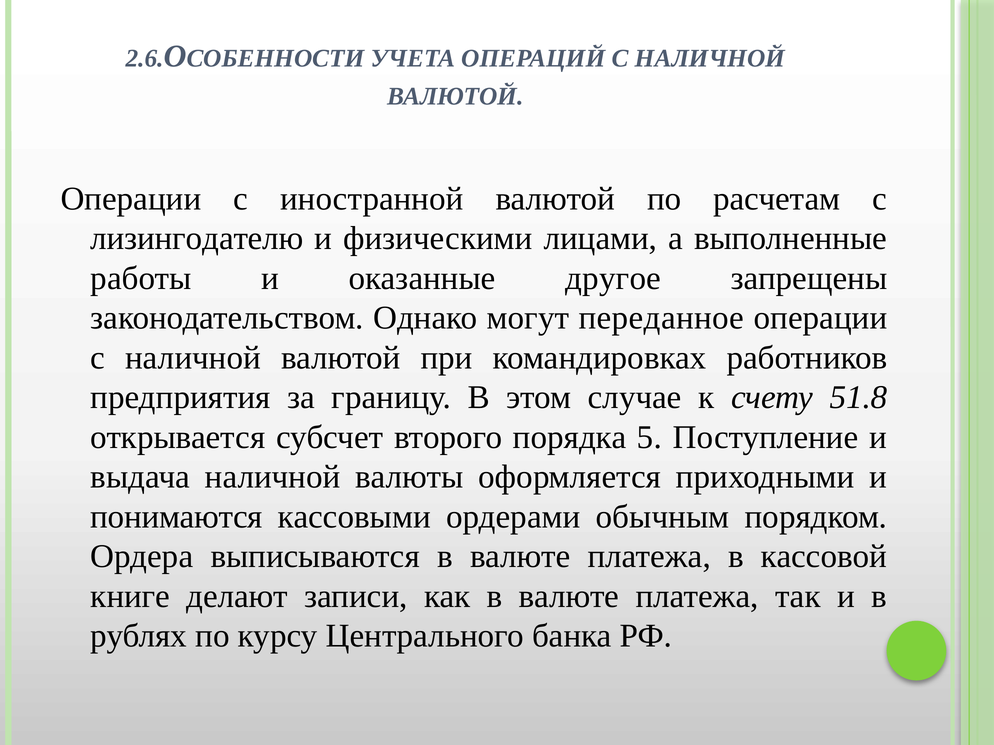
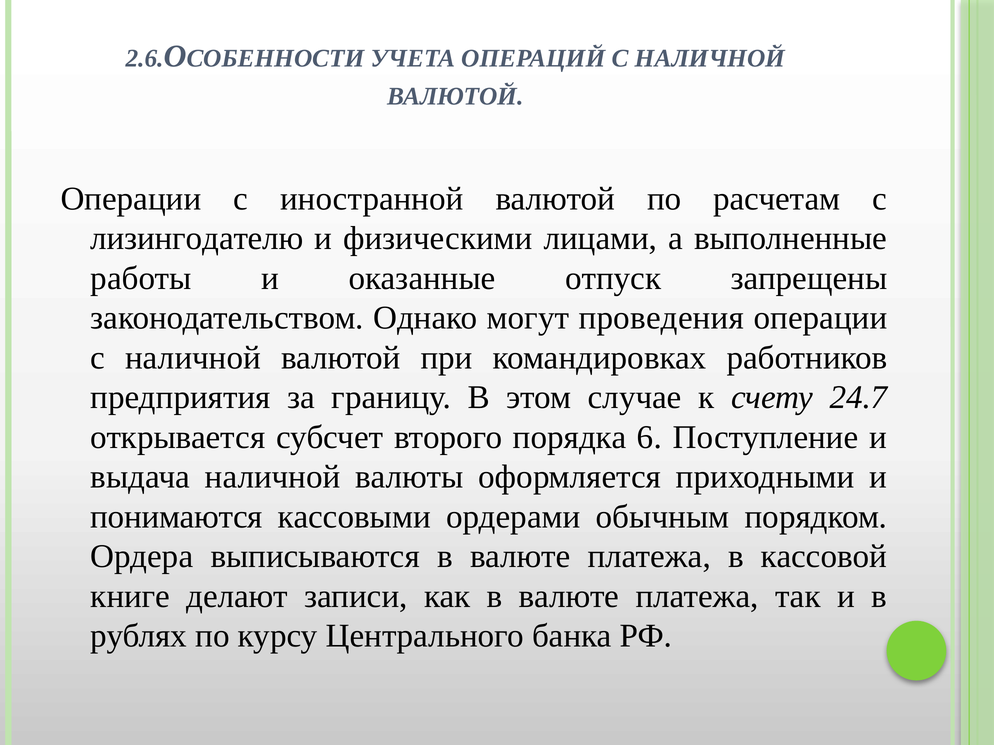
другое: другое -> отпуск
переданное: переданное -> проведения
51.8: 51.8 -> 24.7
5: 5 -> 6
